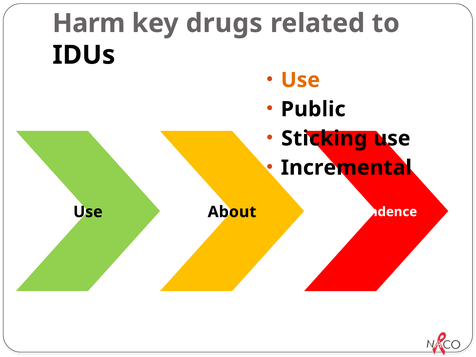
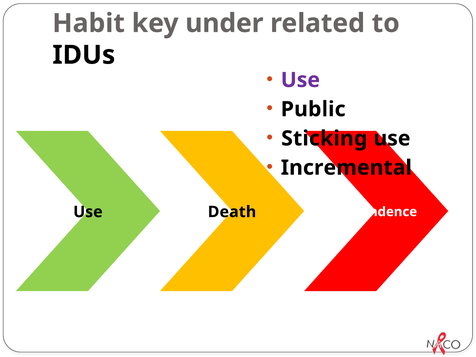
Harm: Harm -> Habit
drugs: drugs -> under
Use at (300, 80) colour: orange -> purple
About: About -> Death
